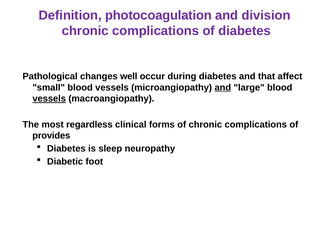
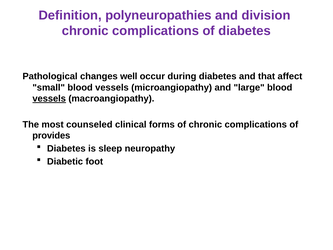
photocoagulation: photocoagulation -> polyneuropathies
and at (223, 87) underline: present -> none
regardless: regardless -> counseled
